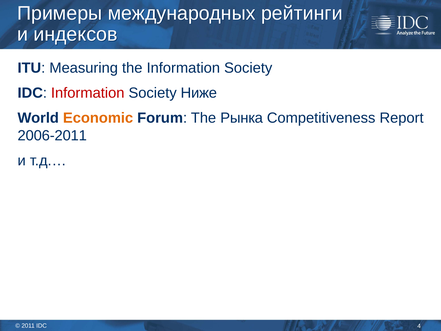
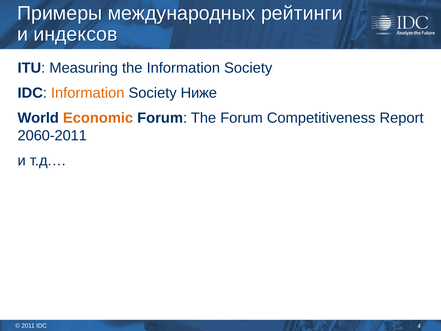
Information at (88, 93) colour: red -> orange
The Рынка: Рынка -> Forum
2006-2011: 2006-2011 -> 2060-2011
